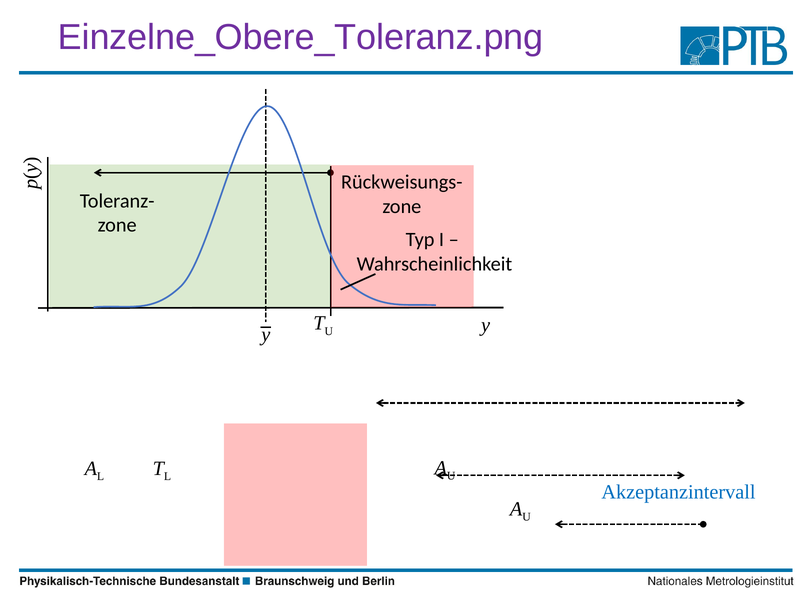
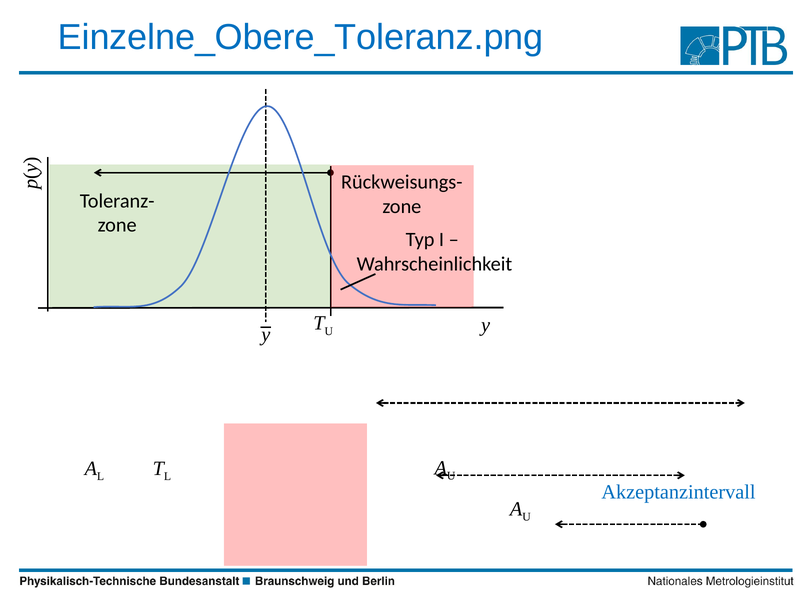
Einzelne_Obere_Toleranz.png colour: purple -> blue
